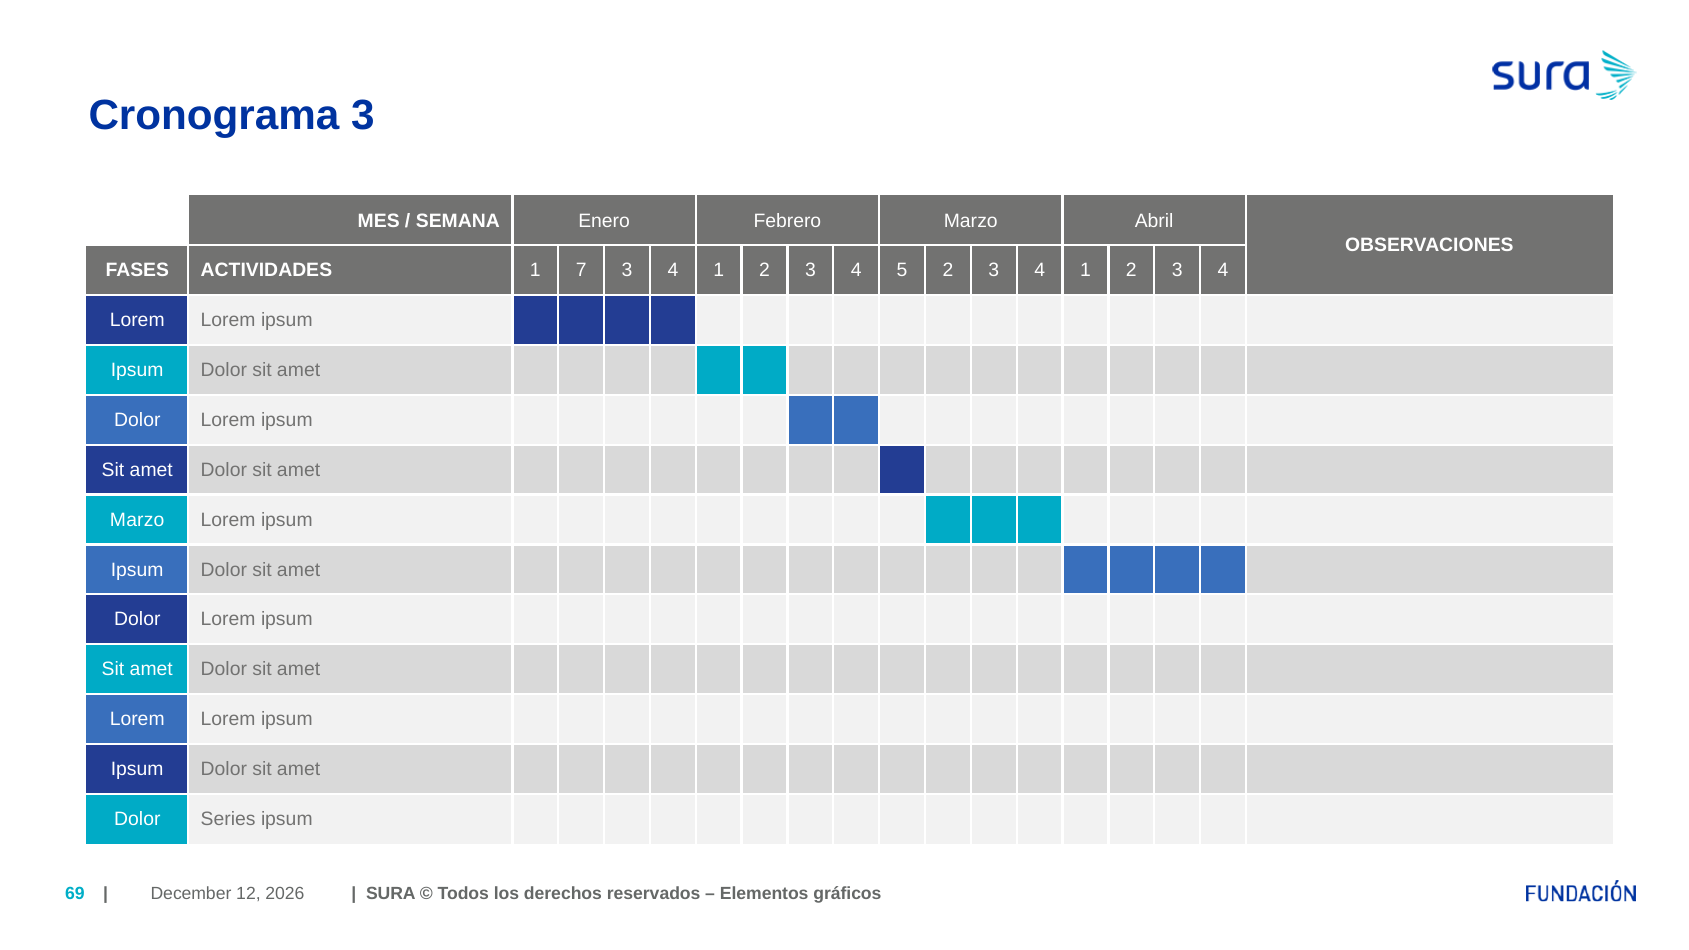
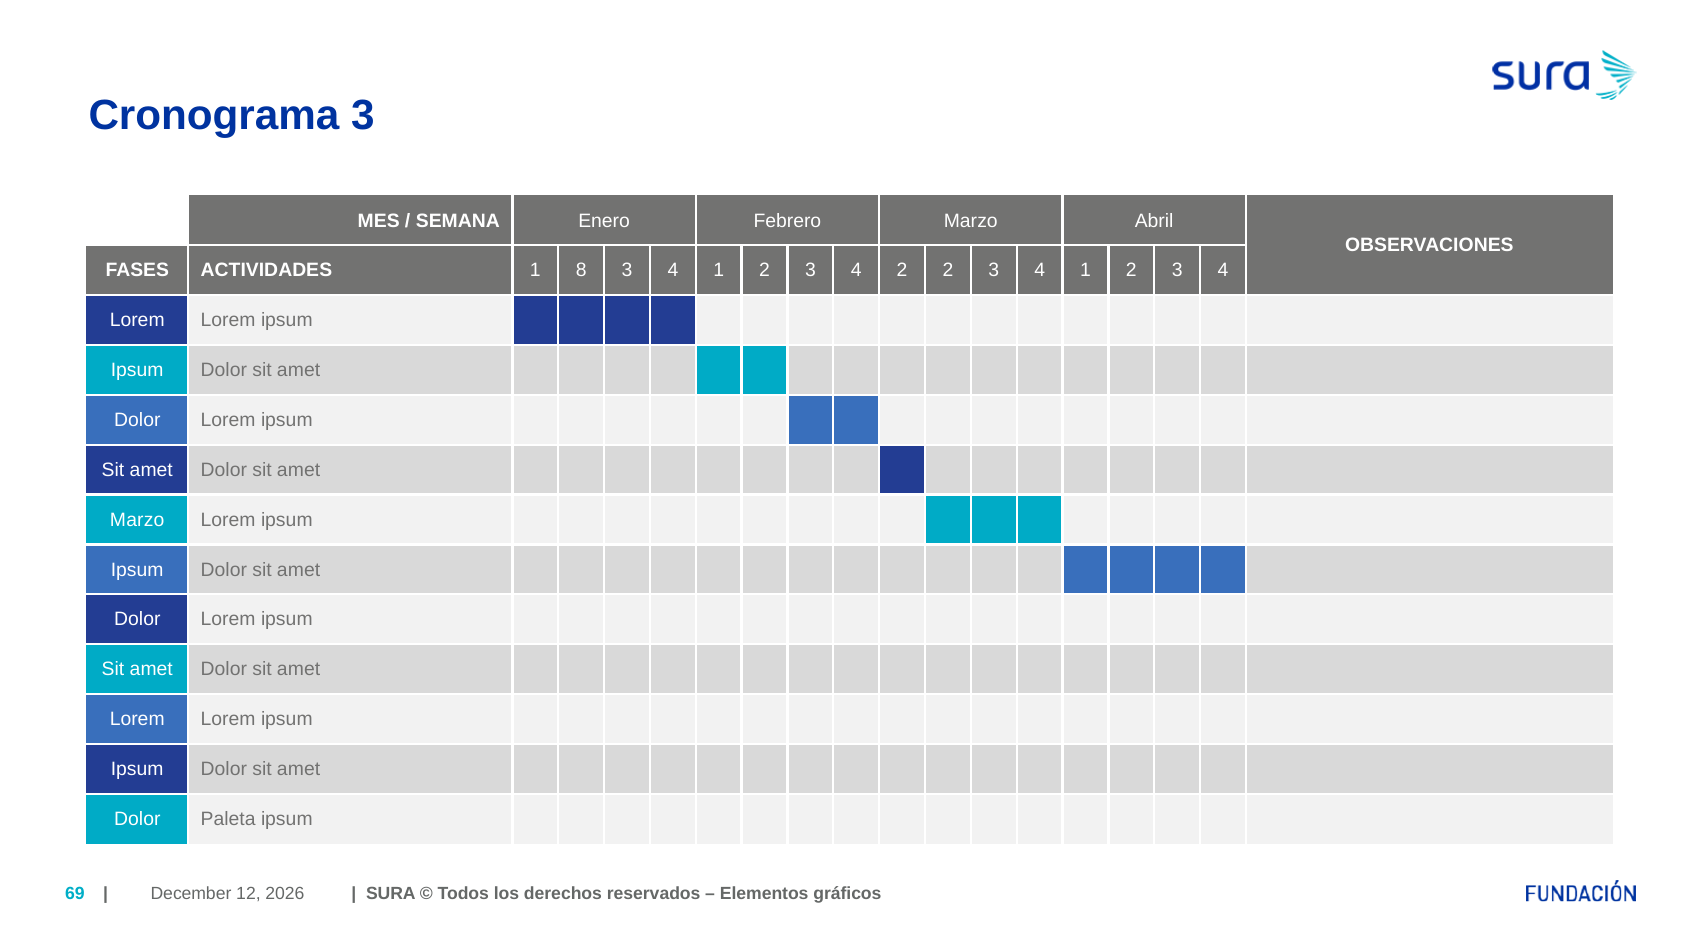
7: 7 -> 8
4 5: 5 -> 2
Series: Series -> Paleta
